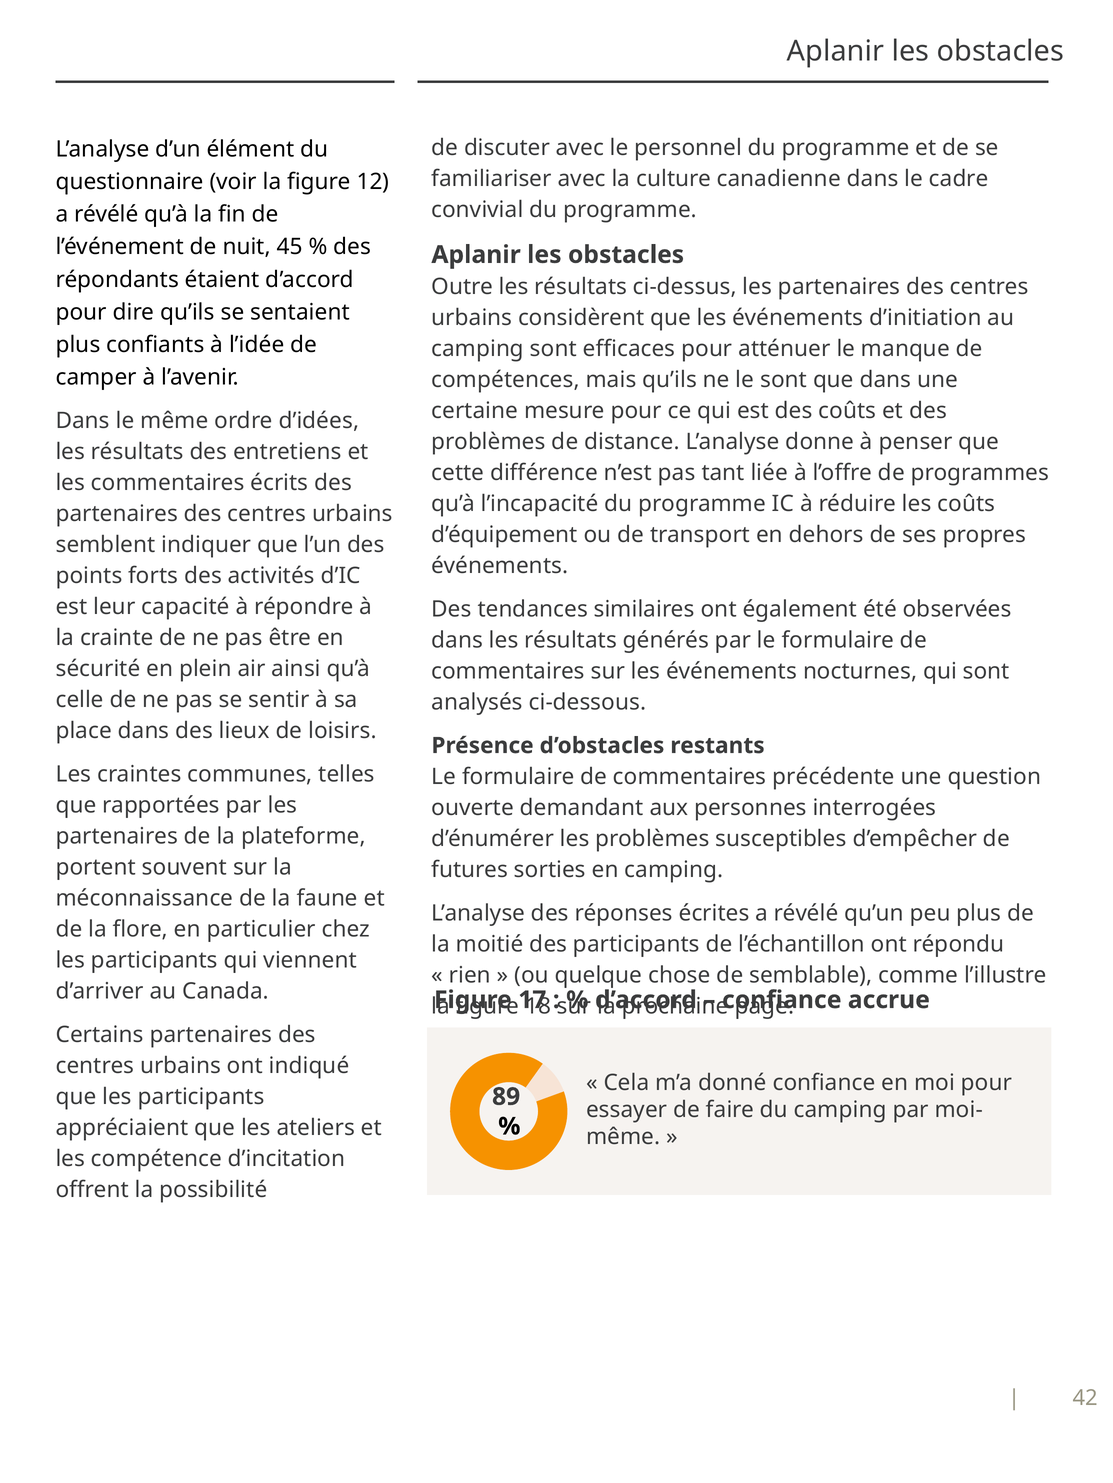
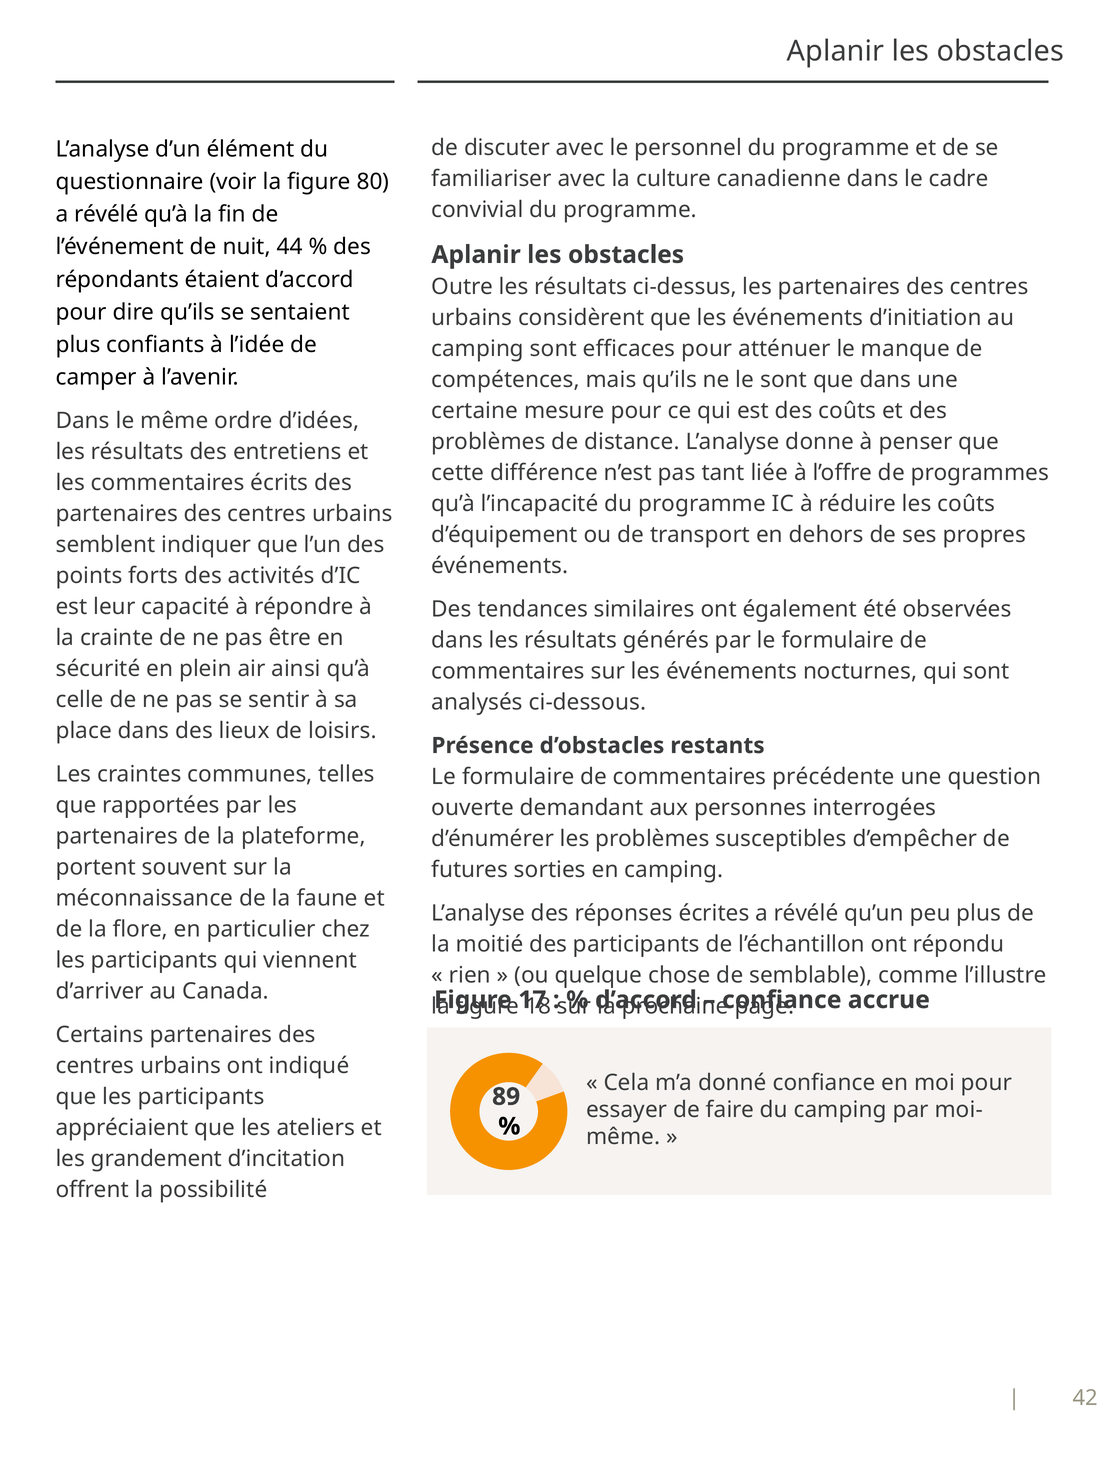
12: 12 -> 80
45: 45 -> 44
compétence: compétence -> grandement
